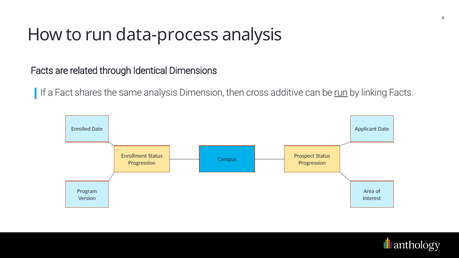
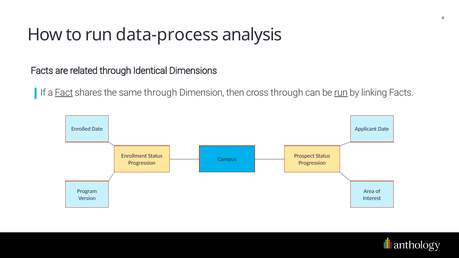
Fact underline: none -> present
same analysis: analysis -> through
cross additive: additive -> through
